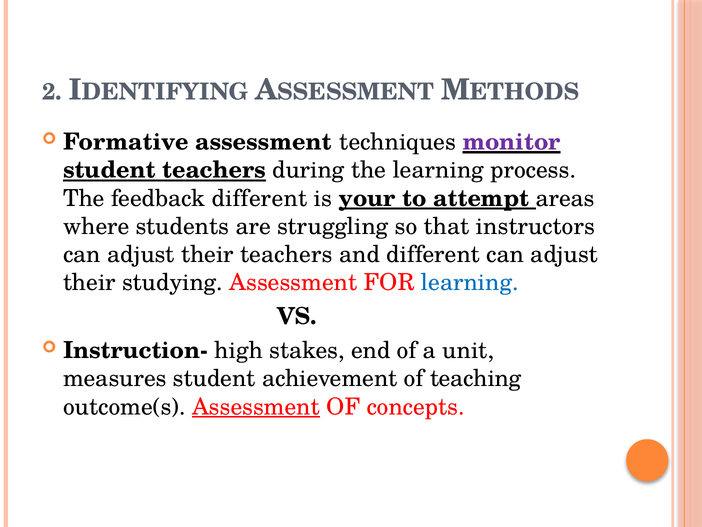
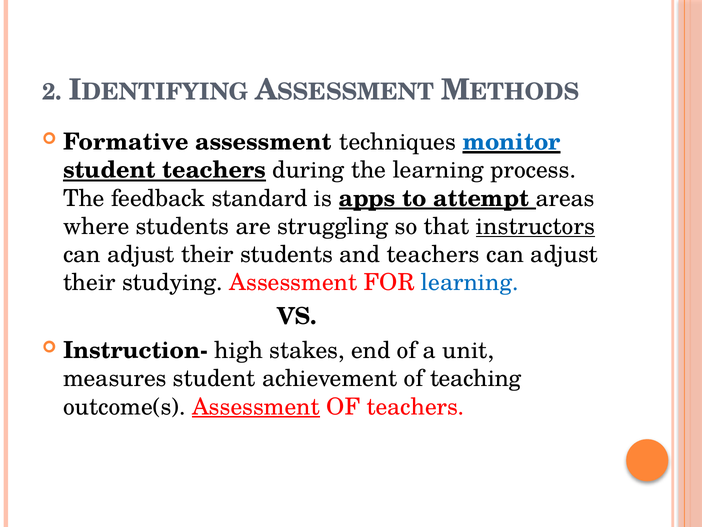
monitor colour: purple -> blue
feedback different: different -> standard
your: your -> apps
instructors underline: none -> present
their teachers: teachers -> students
and different: different -> teachers
OF concepts: concepts -> teachers
